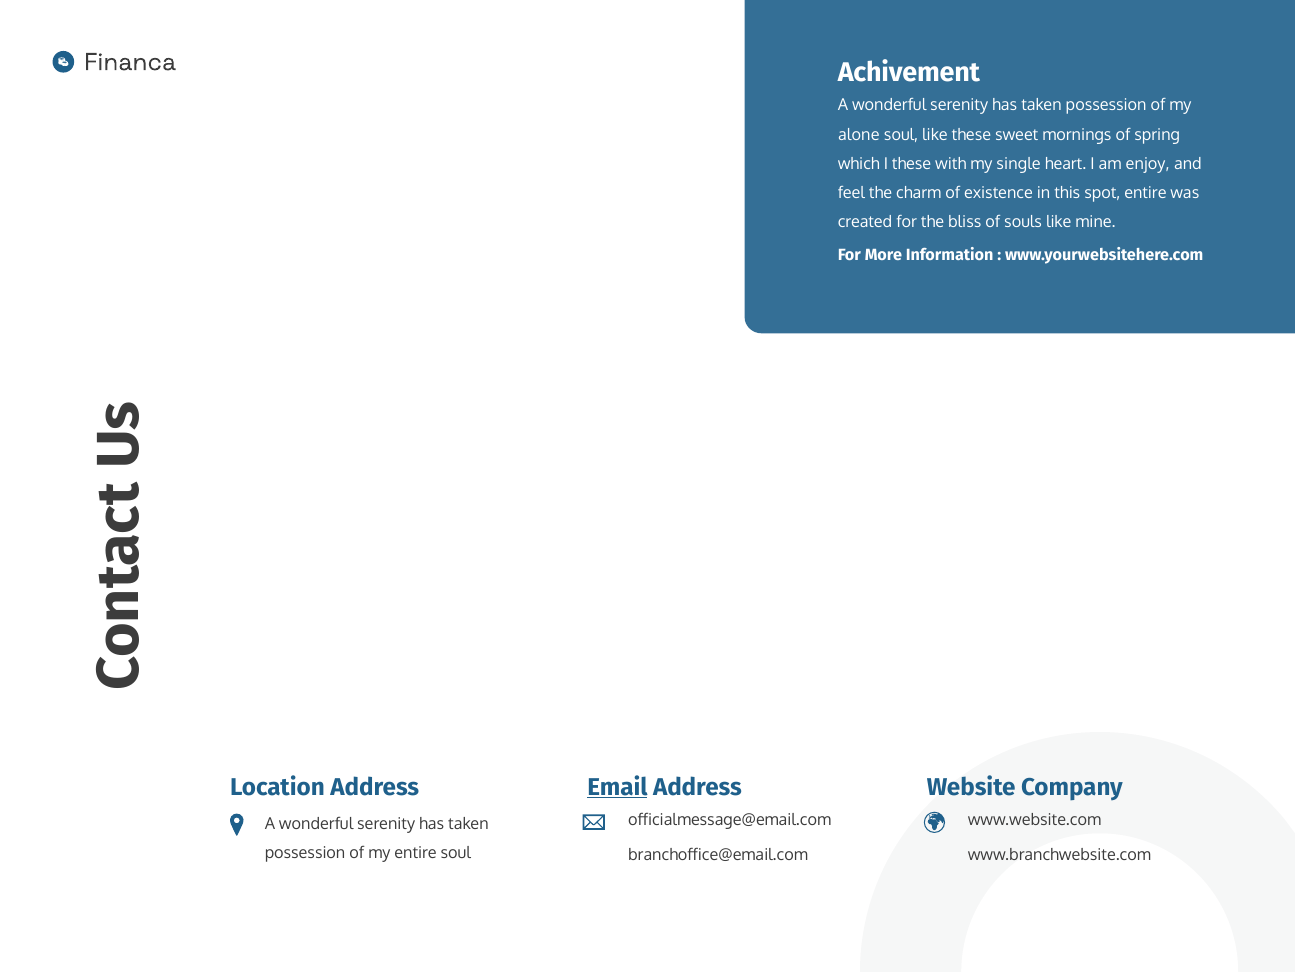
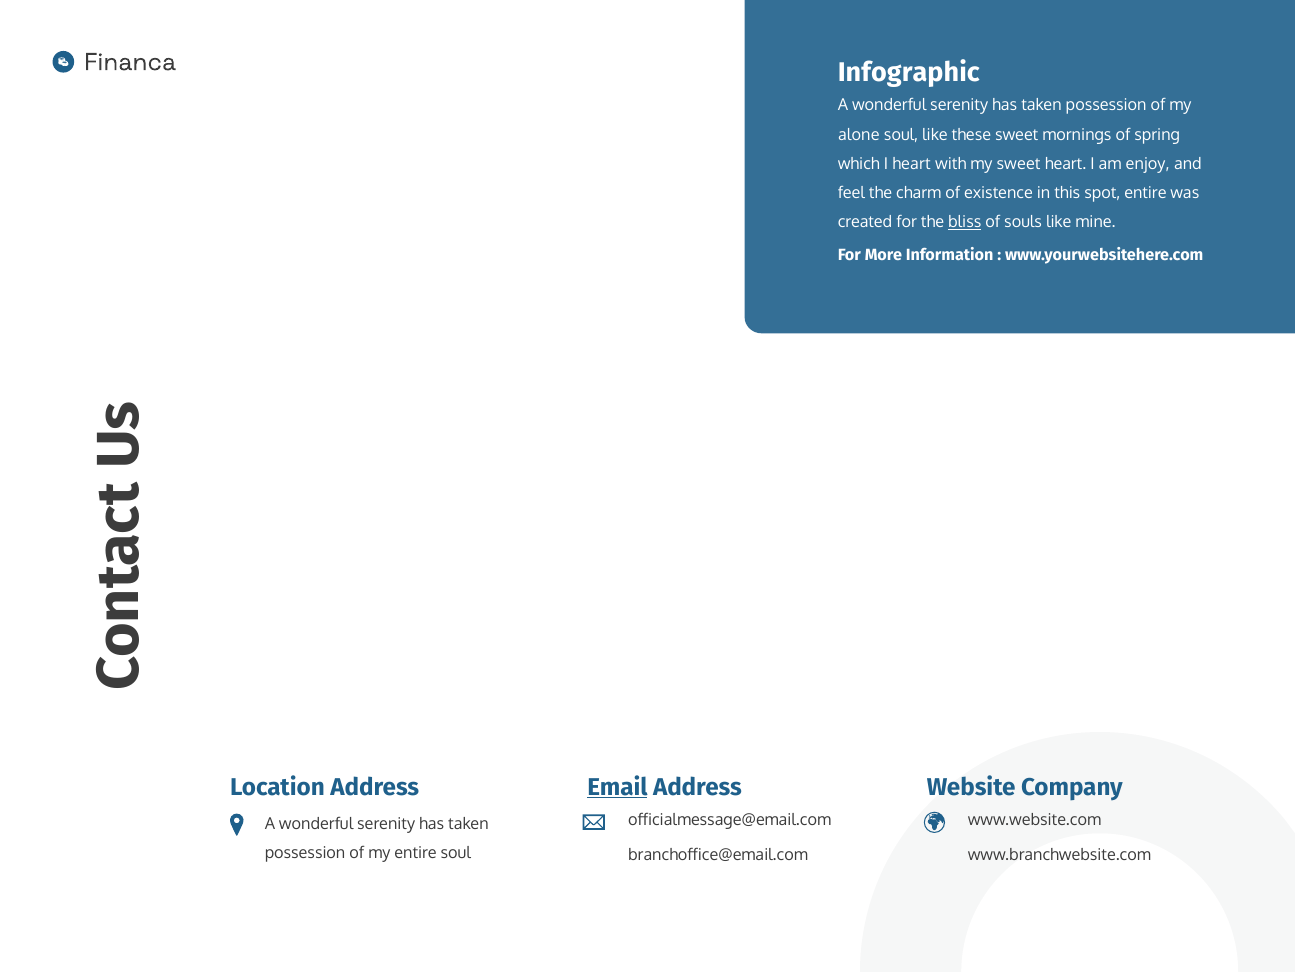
Achivement: Achivement -> Infographic
I these: these -> heart
my single: single -> sweet
bliss underline: none -> present
